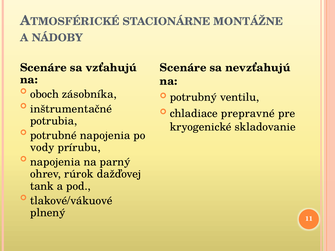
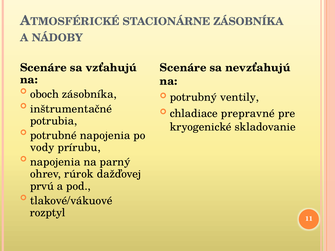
STACIONÁRNE MONTÁŽNE: MONTÁŽNE -> ZÁSOBNÍKA
ventilu: ventilu -> ventily
tank: tank -> prvú
plnený: plnený -> rozptyl
